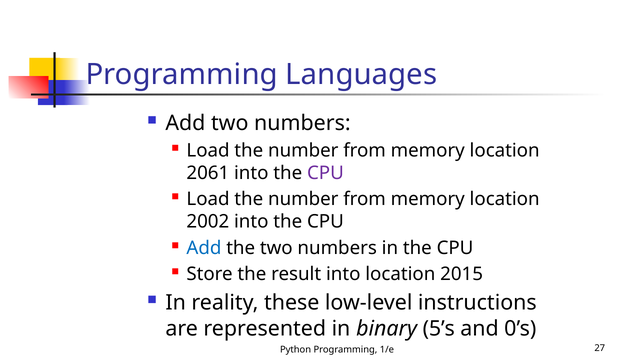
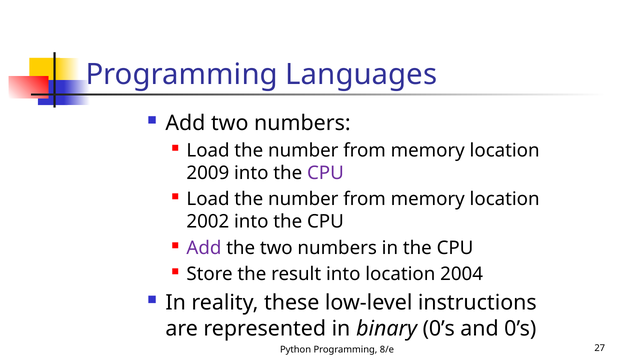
2061: 2061 -> 2009
Add at (204, 248) colour: blue -> purple
2015: 2015 -> 2004
binary 5’s: 5’s -> 0’s
1/e: 1/e -> 8/e
